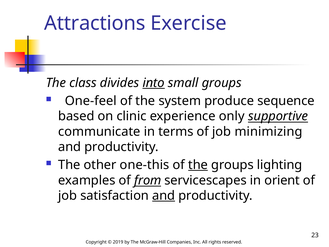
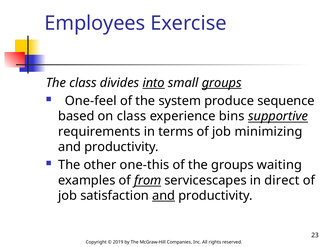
Attractions: Attractions -> Employees
groups at (222, 83) underline: none -> present
on clinic: clinic -> class
only: only -> bins
communicate: communicate -> requirements
the at (198, 165) underline: present -> none
lighting: lighting -> waiting
orient: orient -> direct
